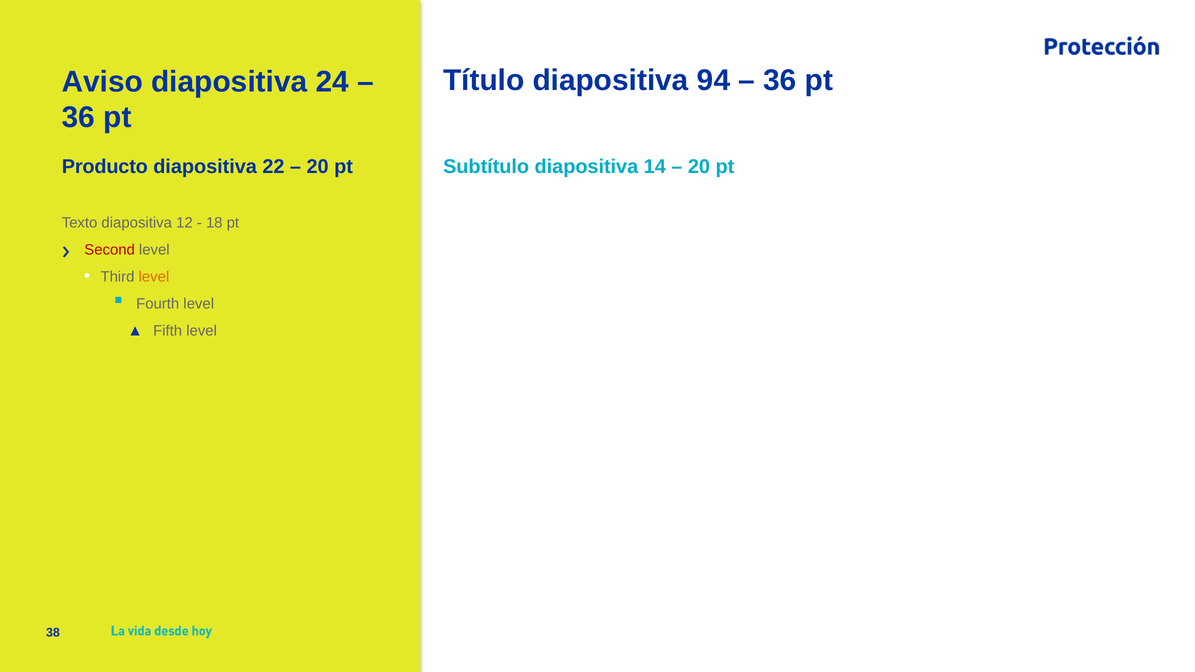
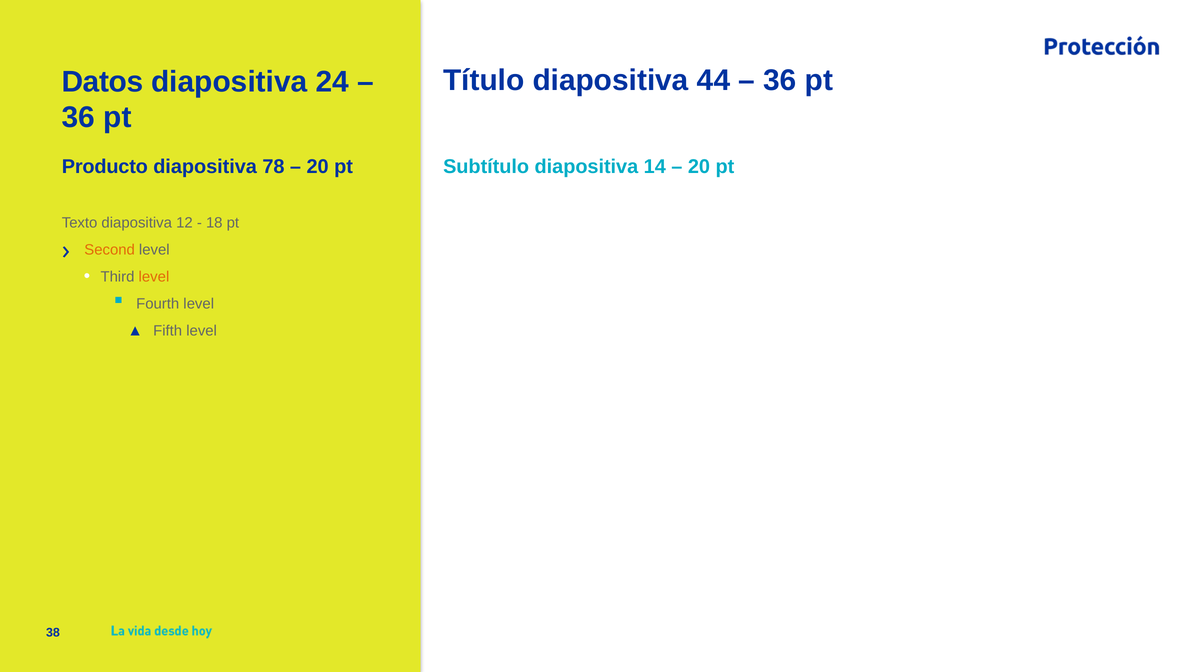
94: 94 -> 44
Aviso: Aviso -> Datos
22: 22 -> 78
Second colour: red -> orange
